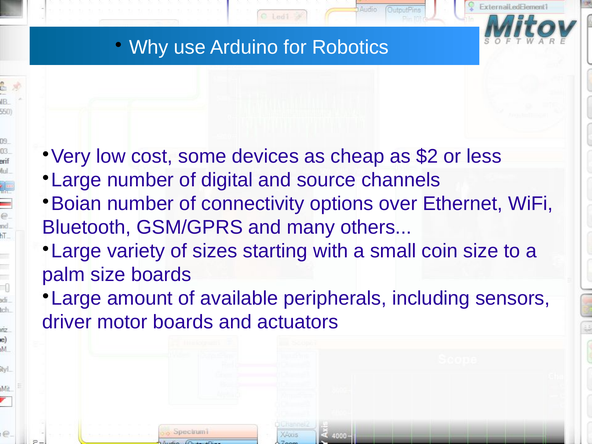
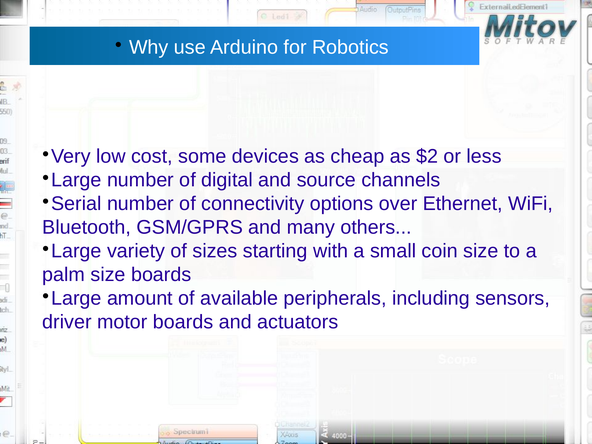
Boian: Boian -> Serial
